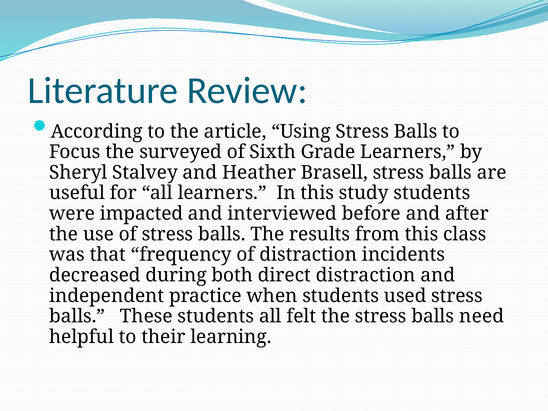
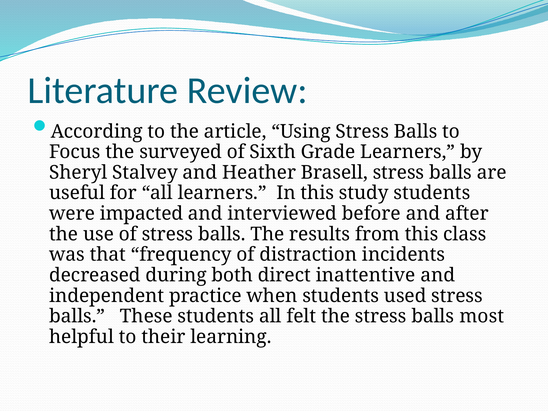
direct distraction: distraction -> inattentive
need: need -> most
